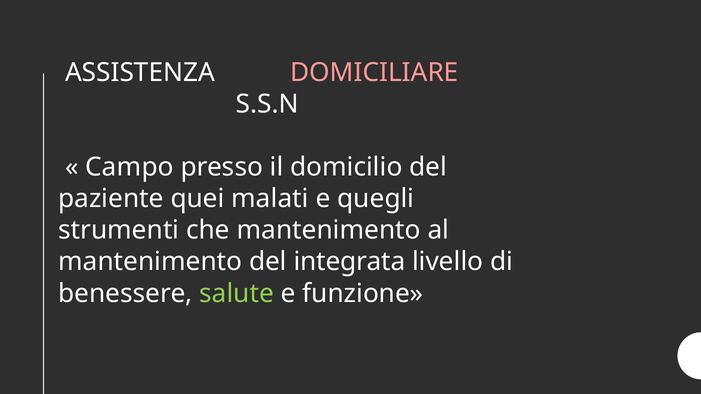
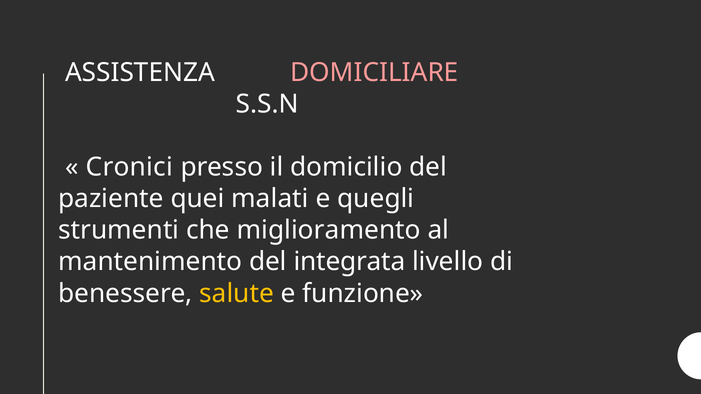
Campo: Campo -> Cronici
che mantenimento: mantenimento -> miglioramento
salute colour: light green -> yellow
